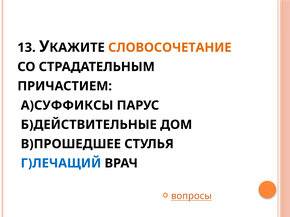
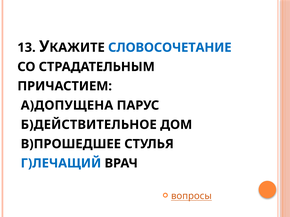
СЛОВОСОЧЕТАНИЕ colour: orange -> blue
А)СУФФИКСЫ: А)СУФФИКСЫ -> А)ДОПУЩЕНА
Б)ДЕЙСТВИТЕЛЬНЫЕ: Б)ДЕЙСТВИТЕЛЬНЫЕ -> Б)ДЕЙСТВИТЕЛЬНОЕ
